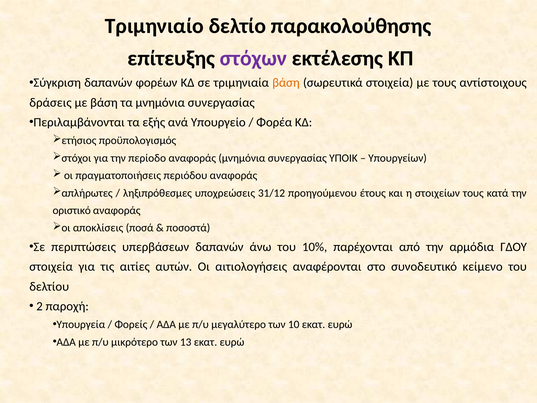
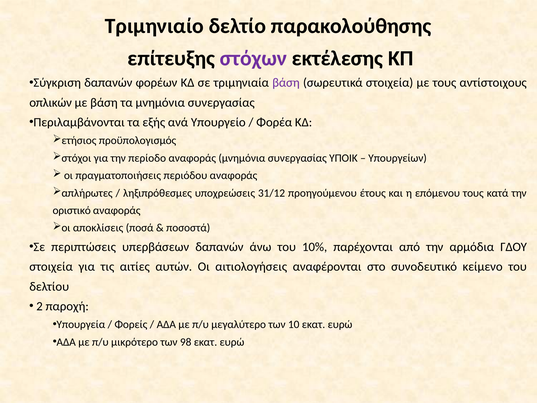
βάση at (286, 83) colour: orange -> purple
δράσεις: δράσεις -> οπλικών
στοιχείων: στοιχείων -> επόμενου
13: 13 -> 98
